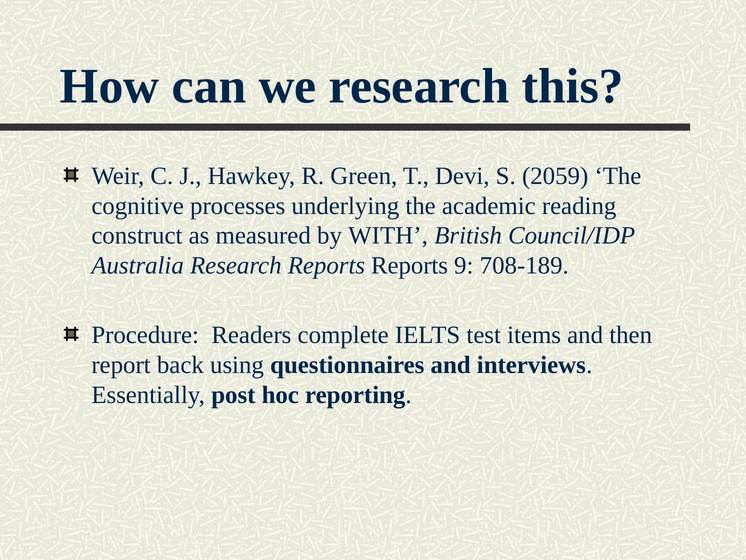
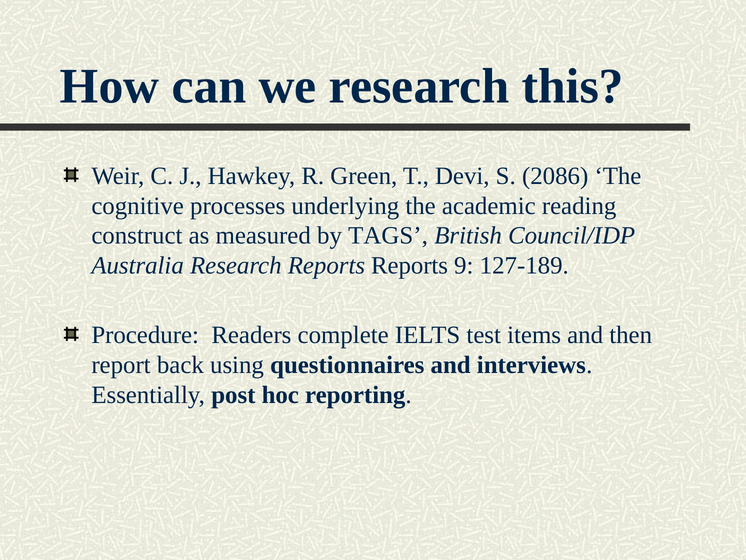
2059: 2059 -> 2086
WITH: WITH -> TAGS
708-189: 708-189 -> 127-189
